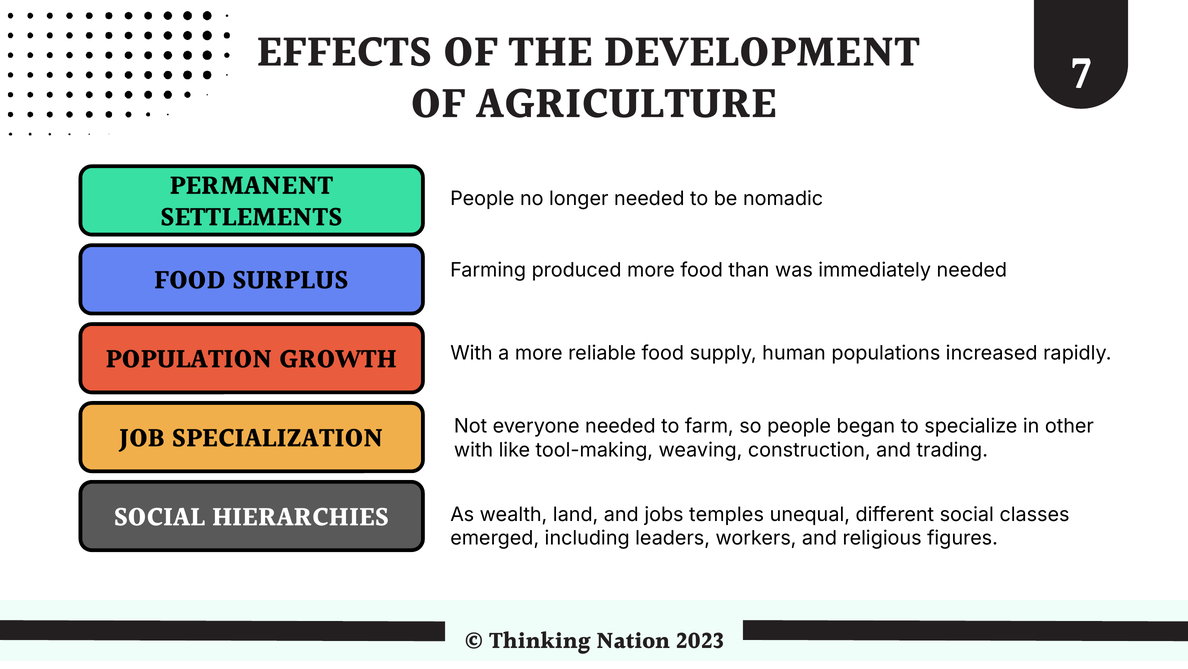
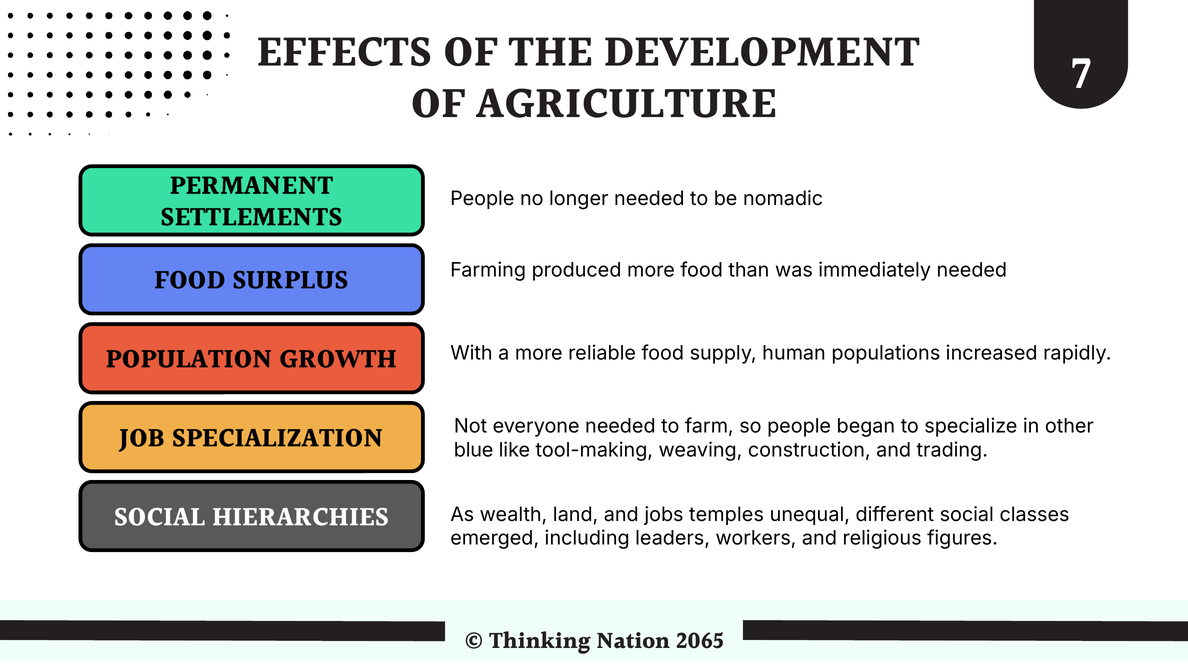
with at (474, 450): with -> blue
2023: 2023 -> 2065
